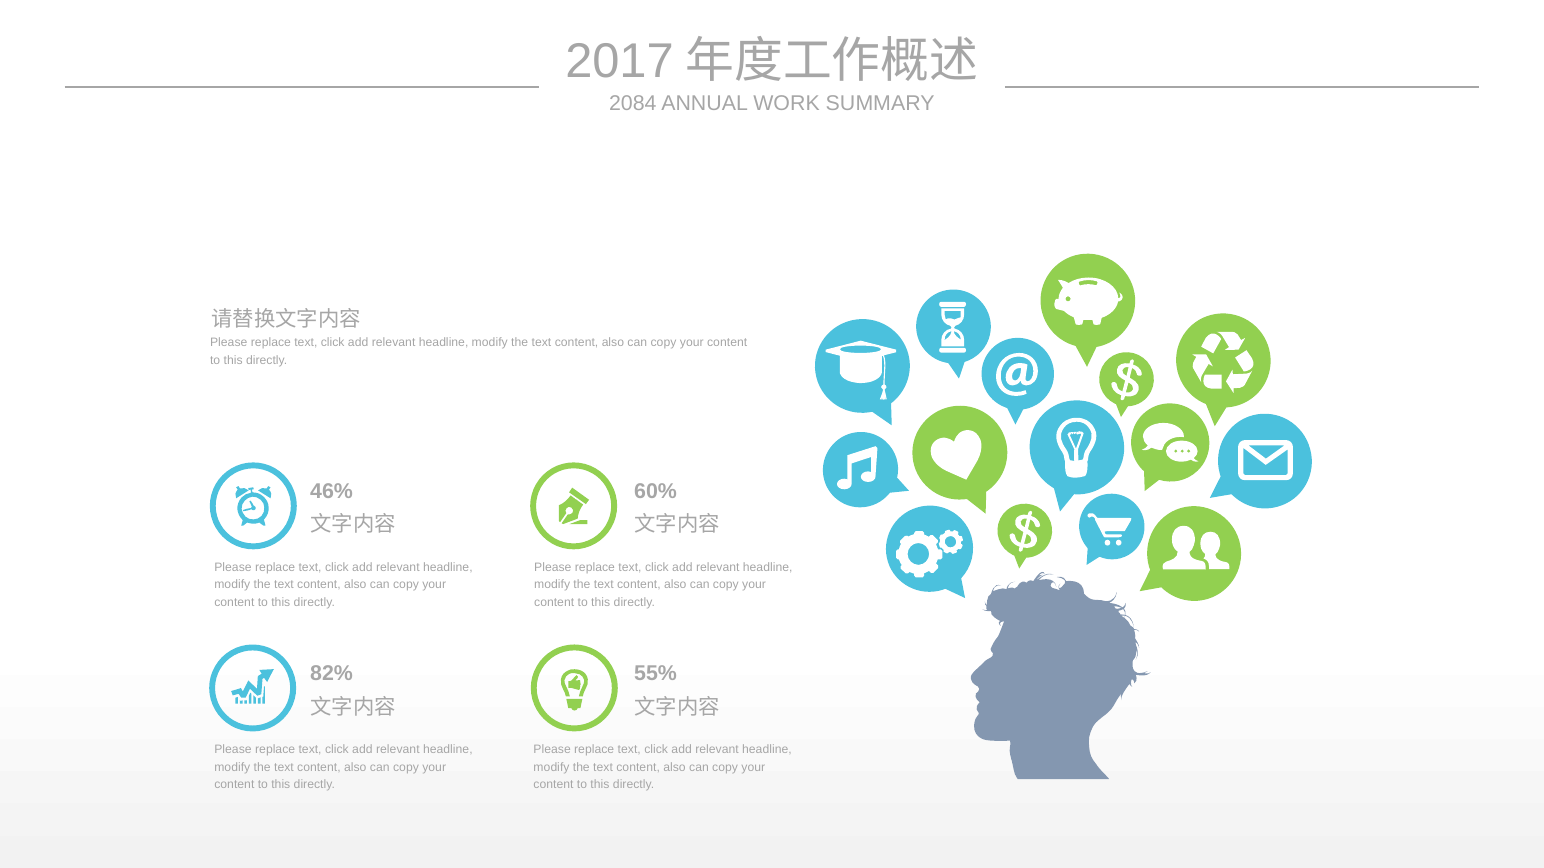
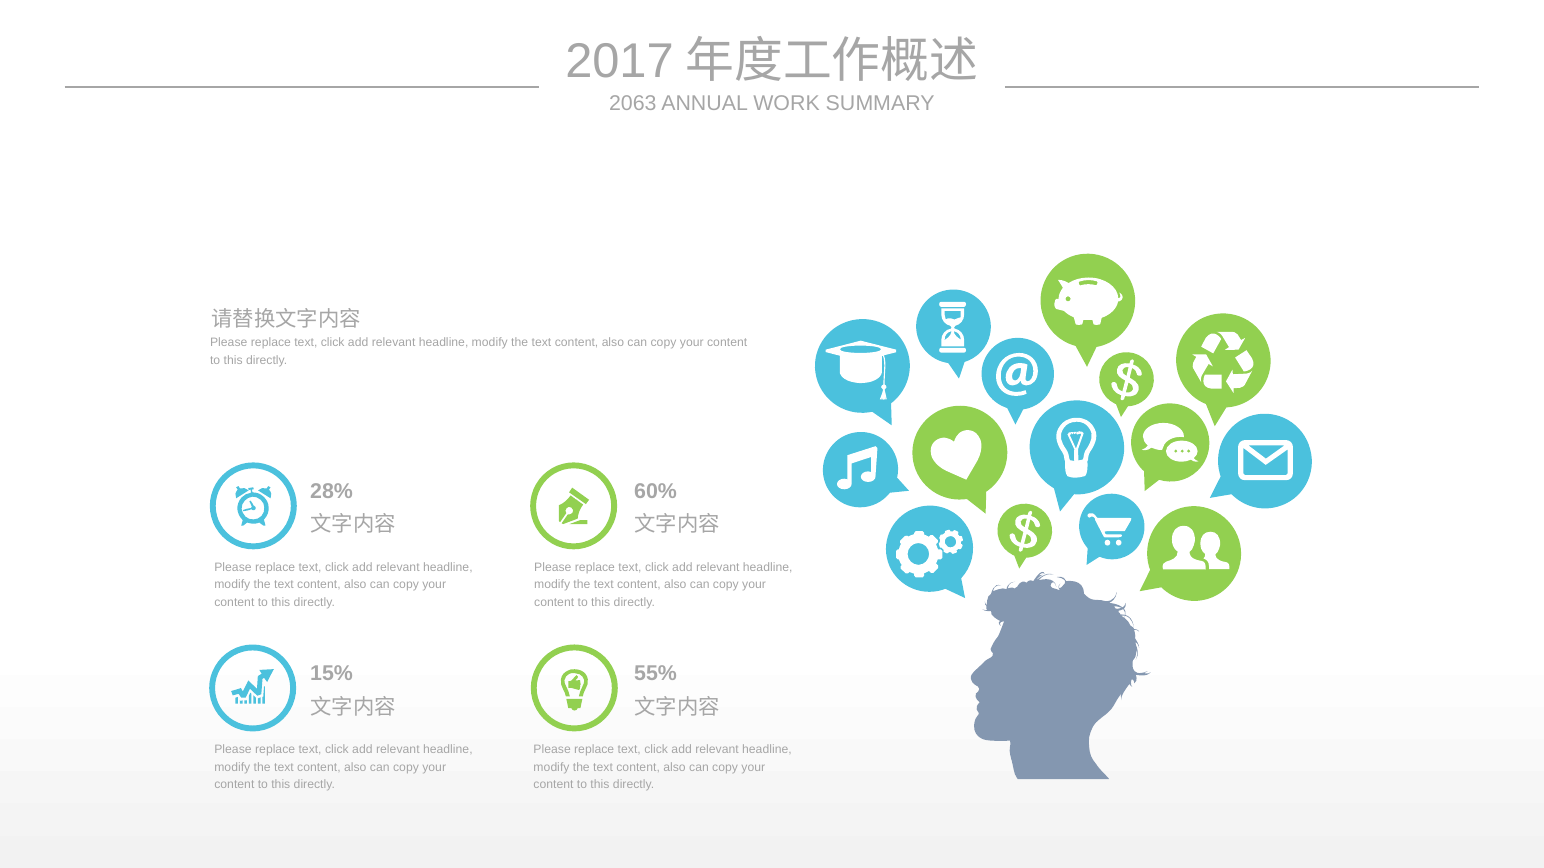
2084: 2084 -> 2063
46%: 46% -> 28%
82%: 82% -> 15%
